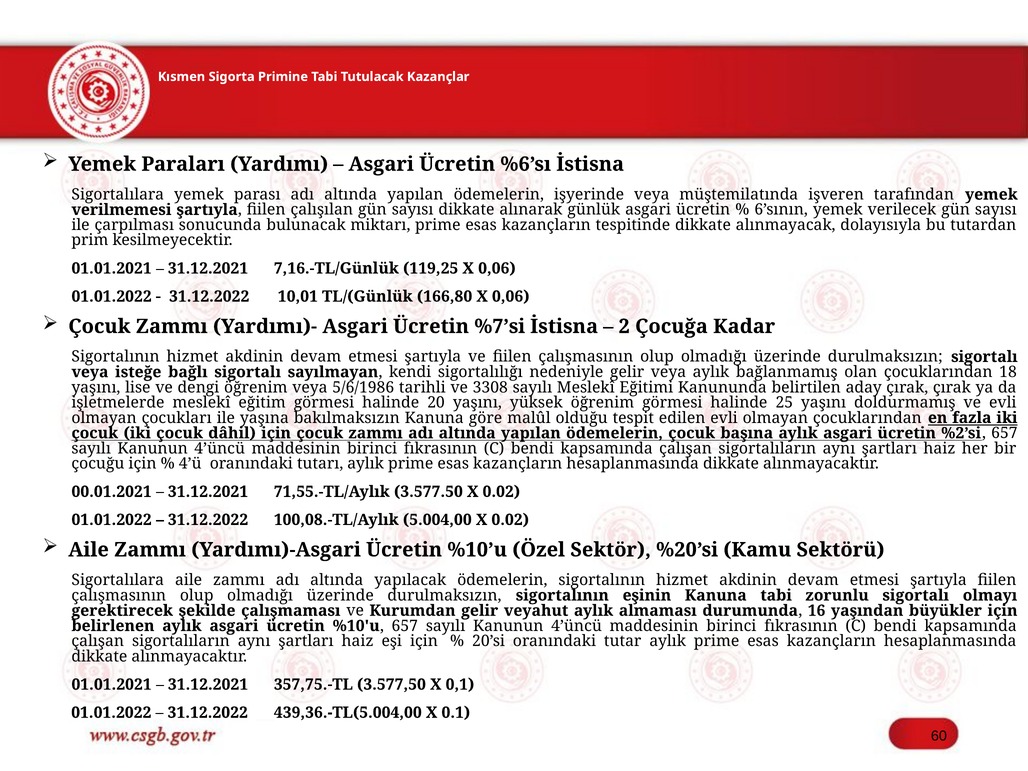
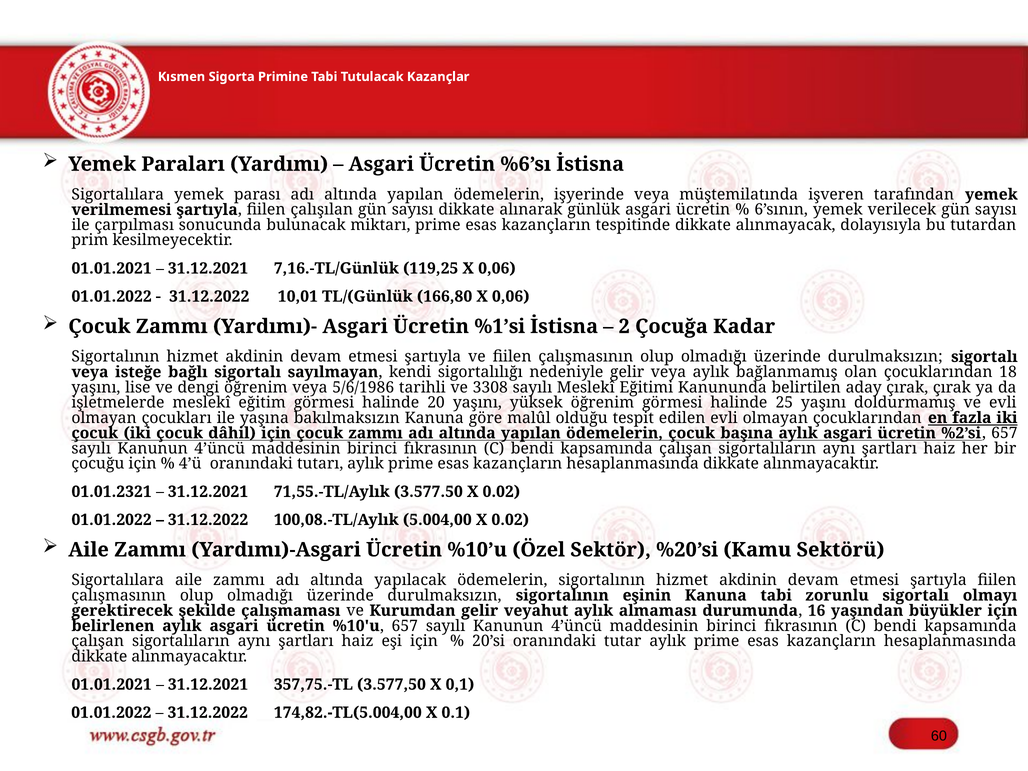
%7’si: %7’si -> %1’si
00.01.2021: 00.01.2021 -> 01.01.2321
439,36.-TL(5.004,00: 439,36.-TL(5.004,00 -> 174,82.-TL(5.004,00
